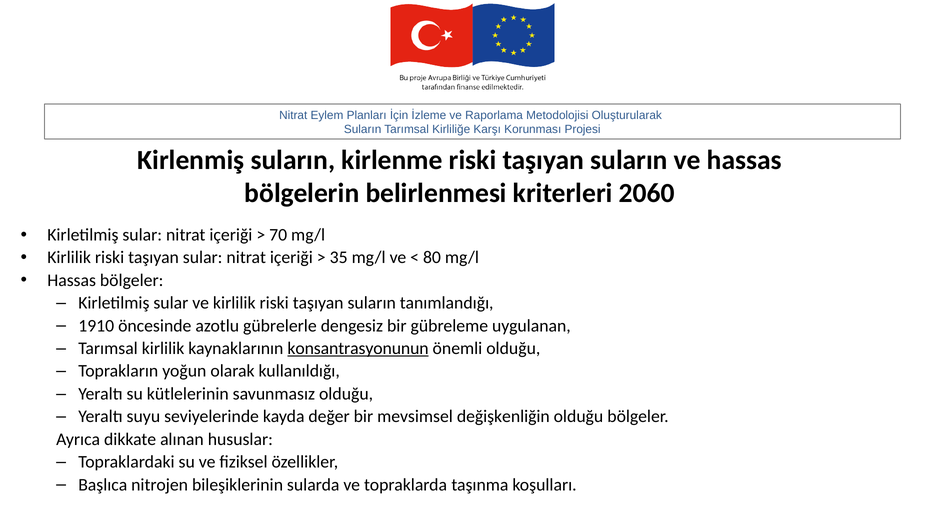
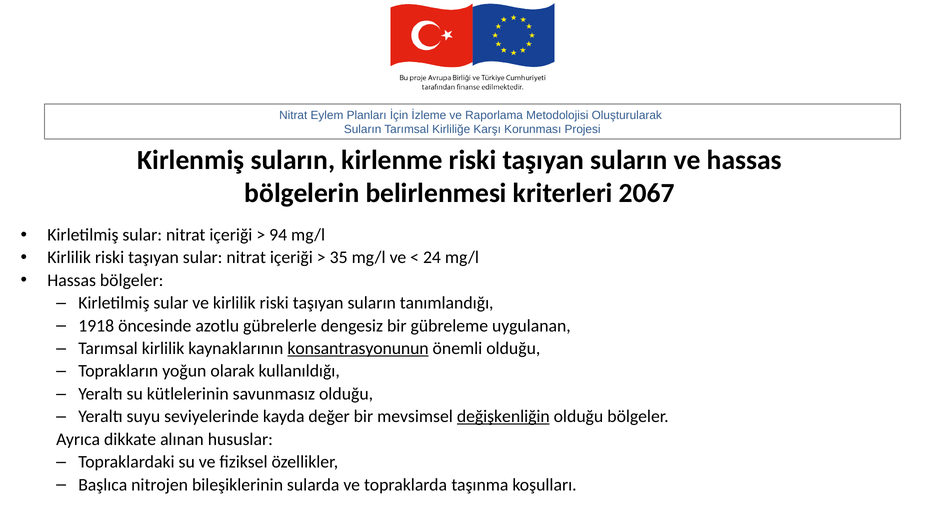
2060: 2060 -> 2067
70: 70 -> 94
80: 80 -> 24
1910: 1910 -> 1918
değişkenliğin underline: none -> present
